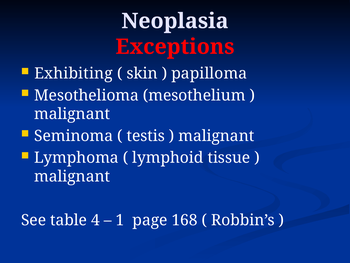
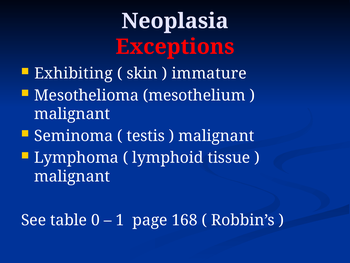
papilloma: papilloma -> immature
4: 4 -> 0
